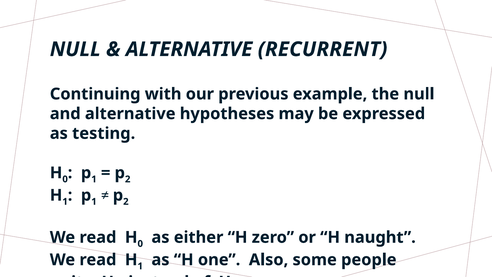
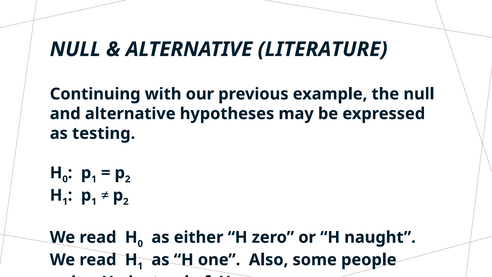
RECURRENT: RECURRENT -> LITERATURE
